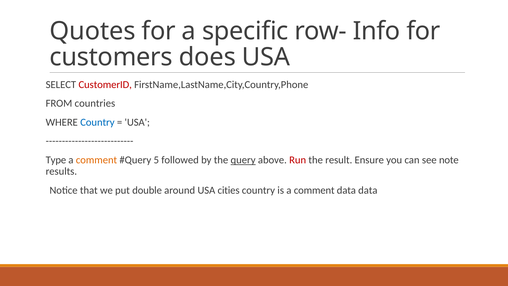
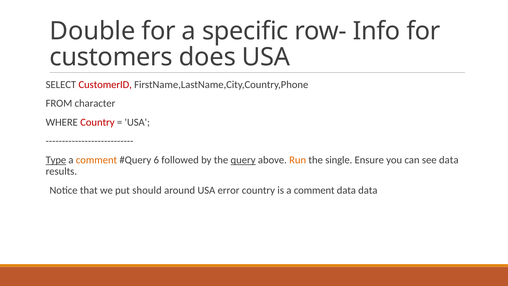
Quotes: Quotes -> Double
countries: countries -> character
Country at (97, 122) colour: blue -> red
Type underline: none -> present
5: 5 -> 6
Run colour: red -> orange
result: result -> single
see note: note -> data
double: double -> should
cities: cities -> error
